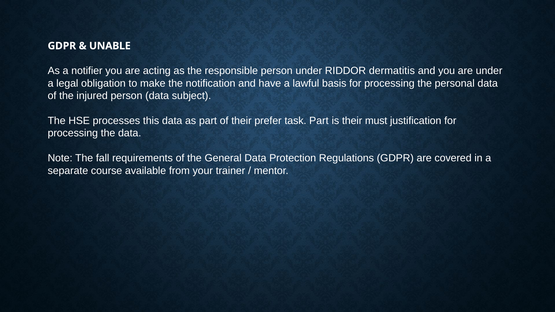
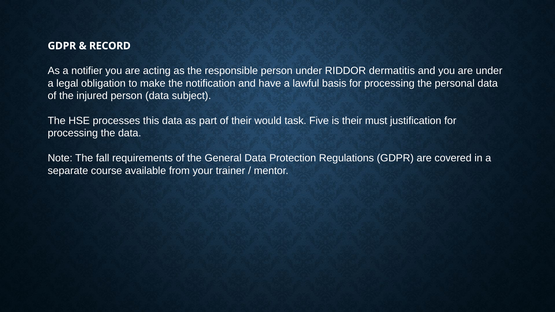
UNABLE: UNABLE -> RECORD
prefer: prefer -> would
task Part: Part -> Five
